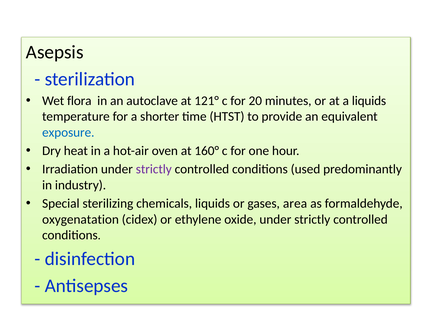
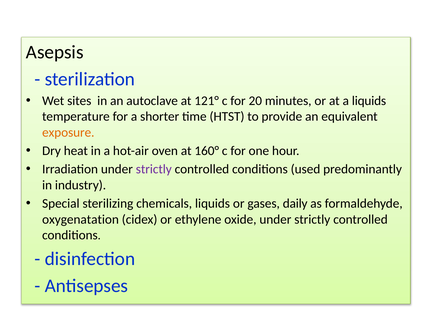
flora: flora -> sites
exposure colour: blue -> orange
area: area -> daily
